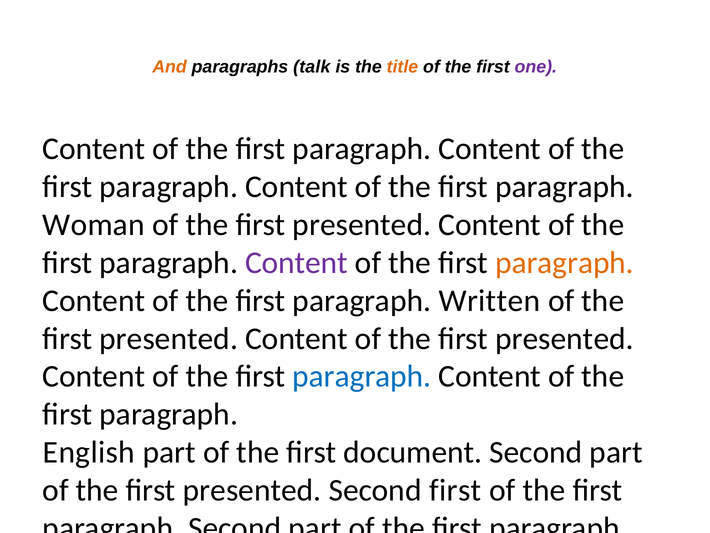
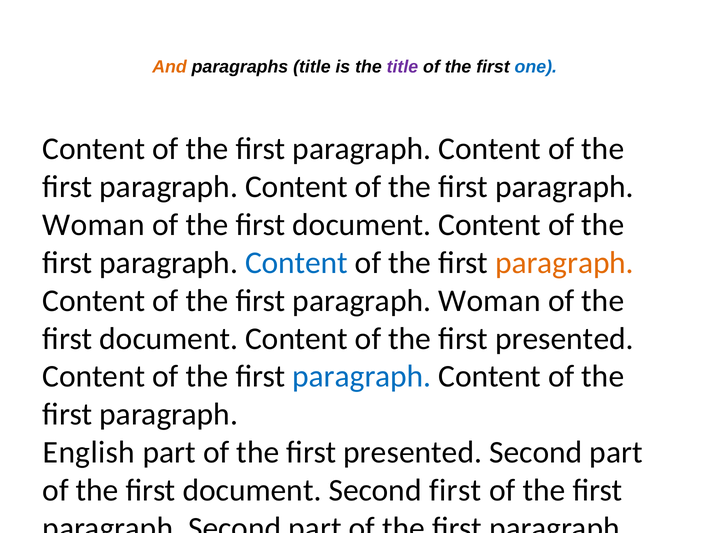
paragraphs talk: talk -> title
title at (402, 67) colour: orange -> purple
one colour: purple -> blue
presented at (362, 225): presented -> document
Content at (297, 263) colour: purple -> blue
Written at (489, 300): Written -> Woman
presented at (169, 338): presented -> document
document at (413, 452): document -> presented
presented at (252, 490): presented -> document
